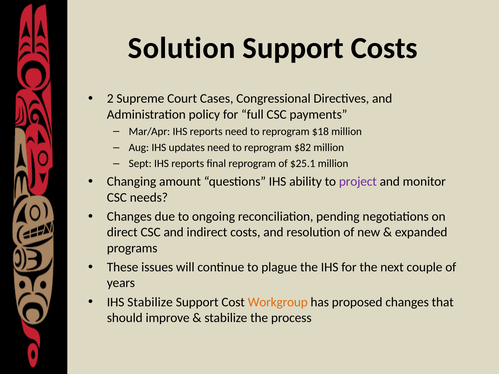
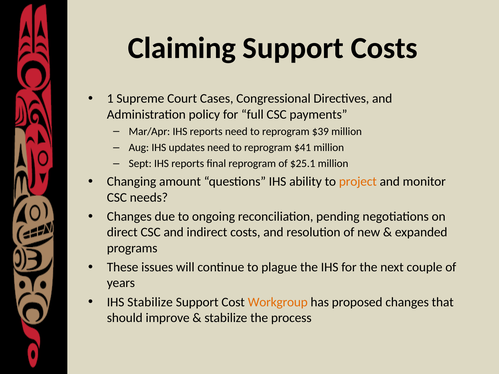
Solution: Solution -> Claiming
2: 2 -> 1
$18: $18 -> $39
$82: $82 -> $41
project colour: purple -> orange
